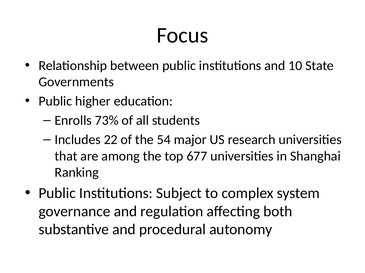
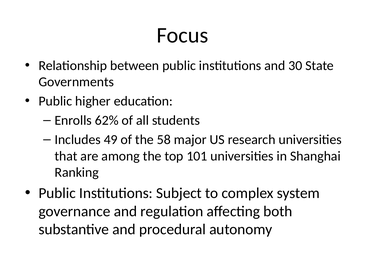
10: 10 -> 30
73%: 73% -> 62%
22: 22 -> 49
54: 54 -> 58
677: 677 -> 101
